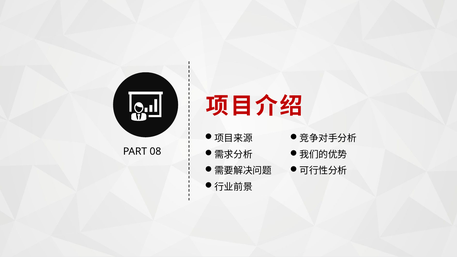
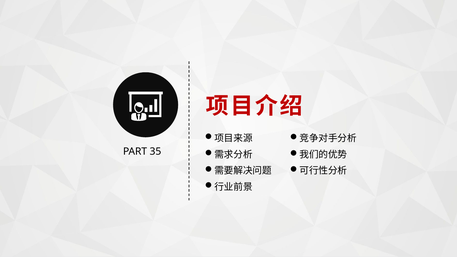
08: 08 -> 35
